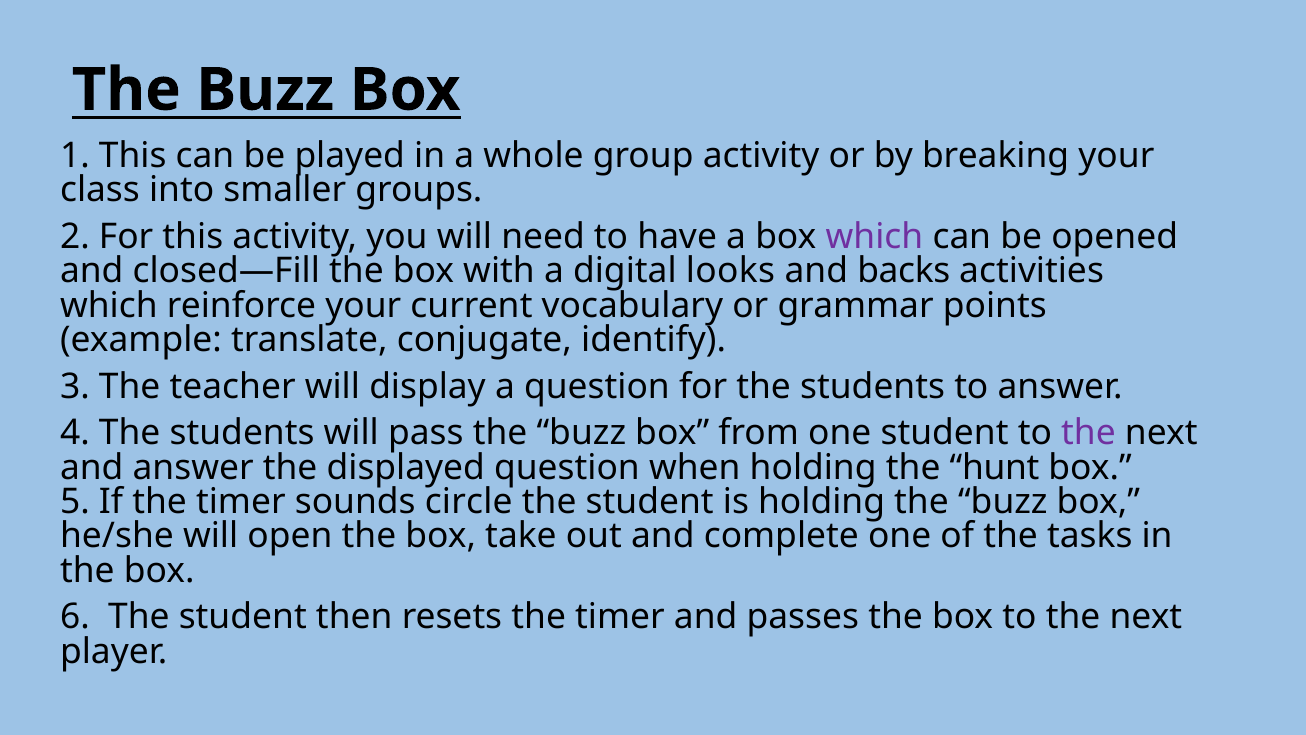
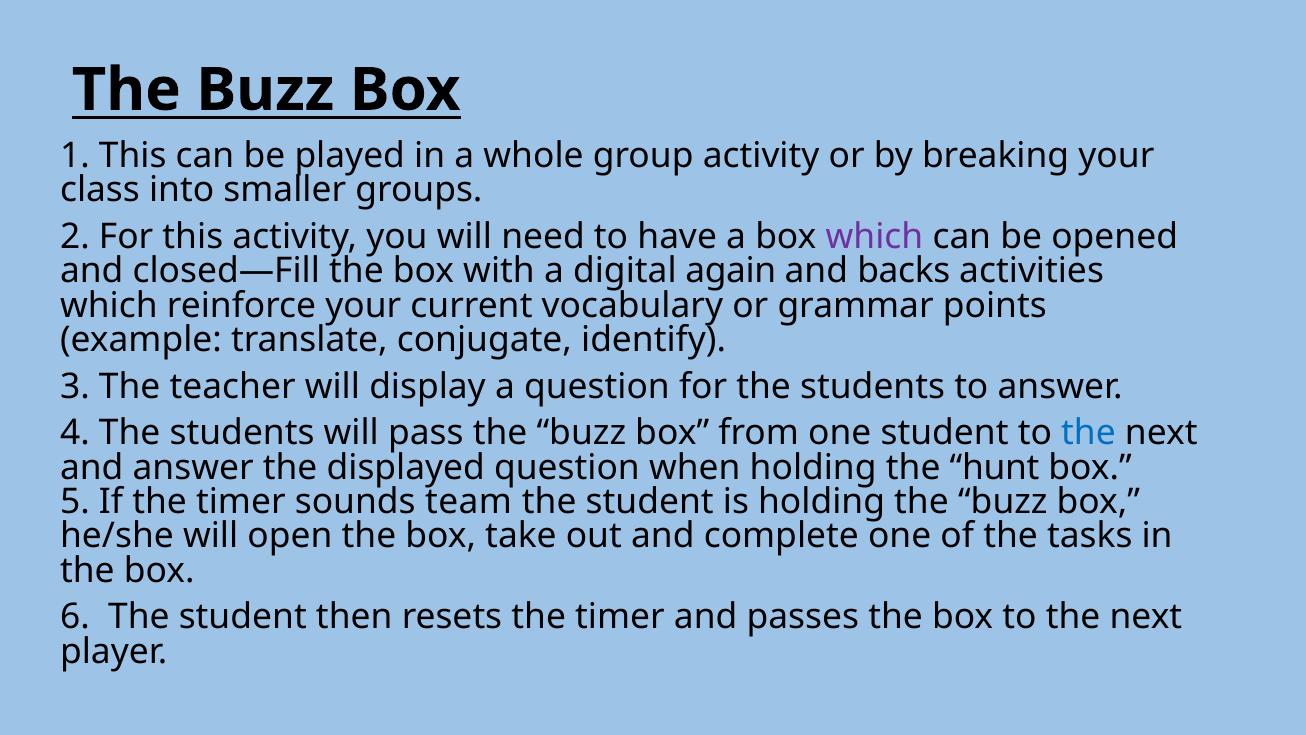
looks: looks -> again
the at (1088, 433) colour: purple -> blue
circle: circle -> team
